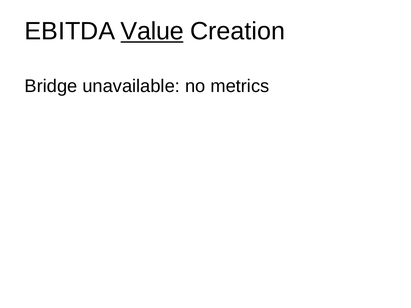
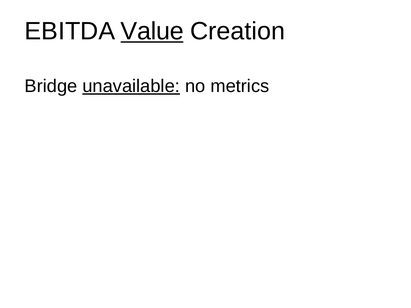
unavailable underline: none -> present
